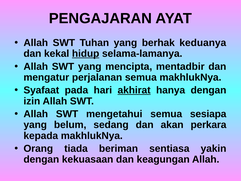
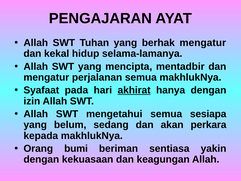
berhak keduanya: keduanya -> mengatur
hidup underline: present -> none
tiada: tiada -> bumi
